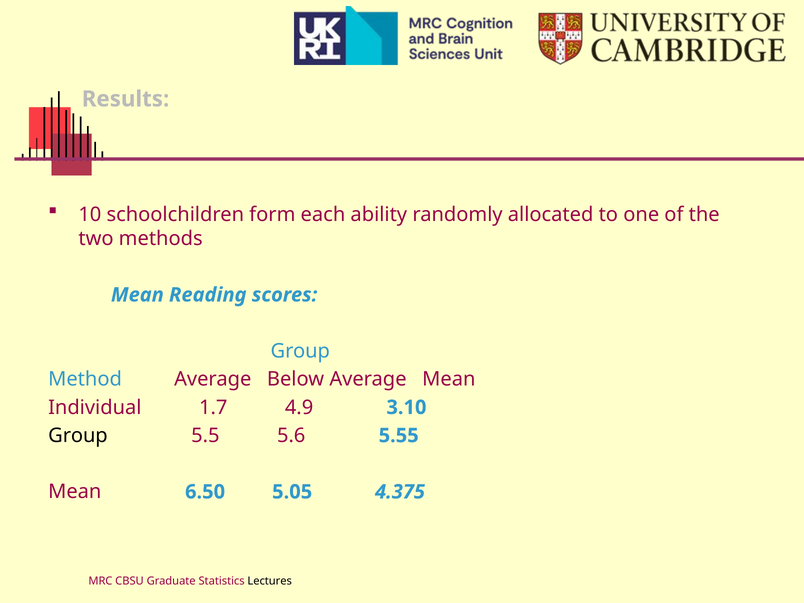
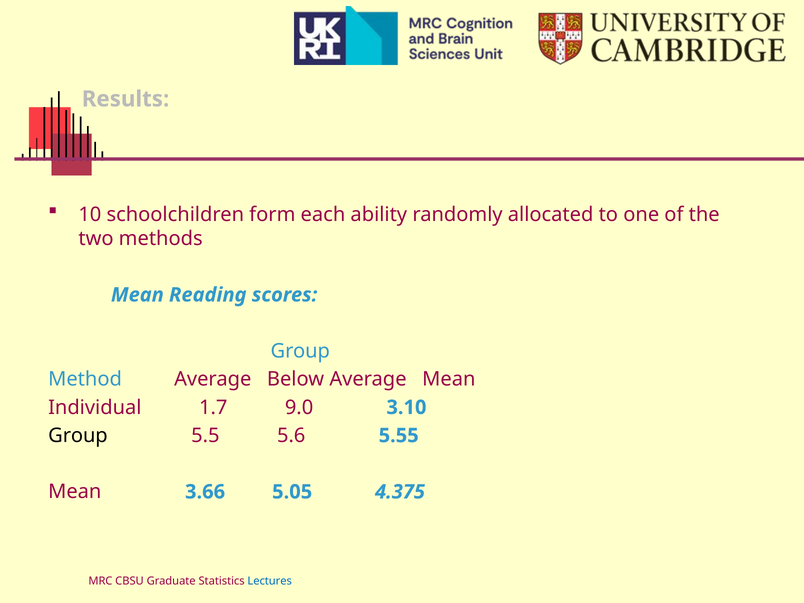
4.9: 4.9 -> 9.0
6.50: 6.50 -> 3.66
Lectures colour: black -> blue
